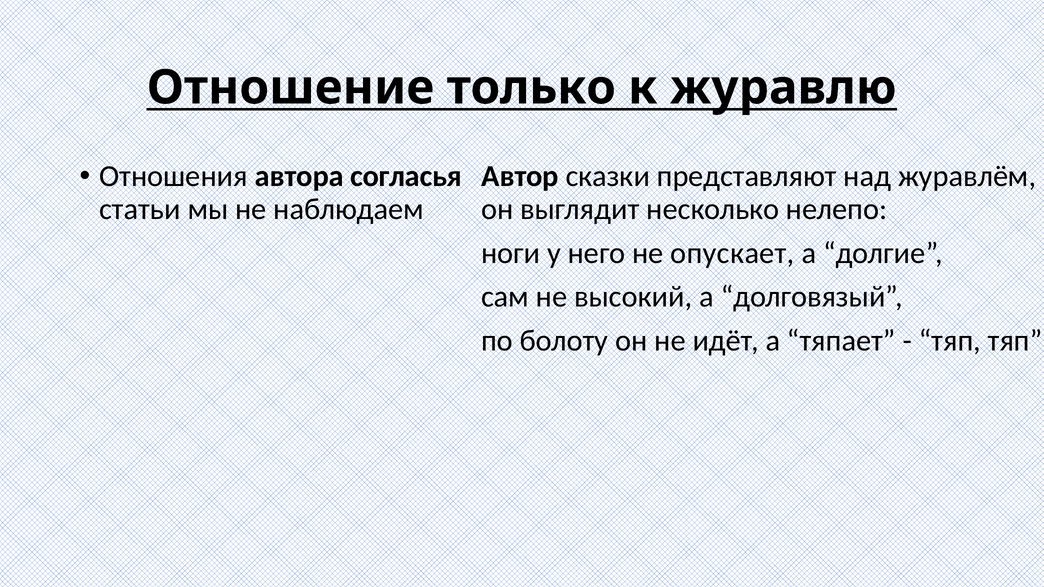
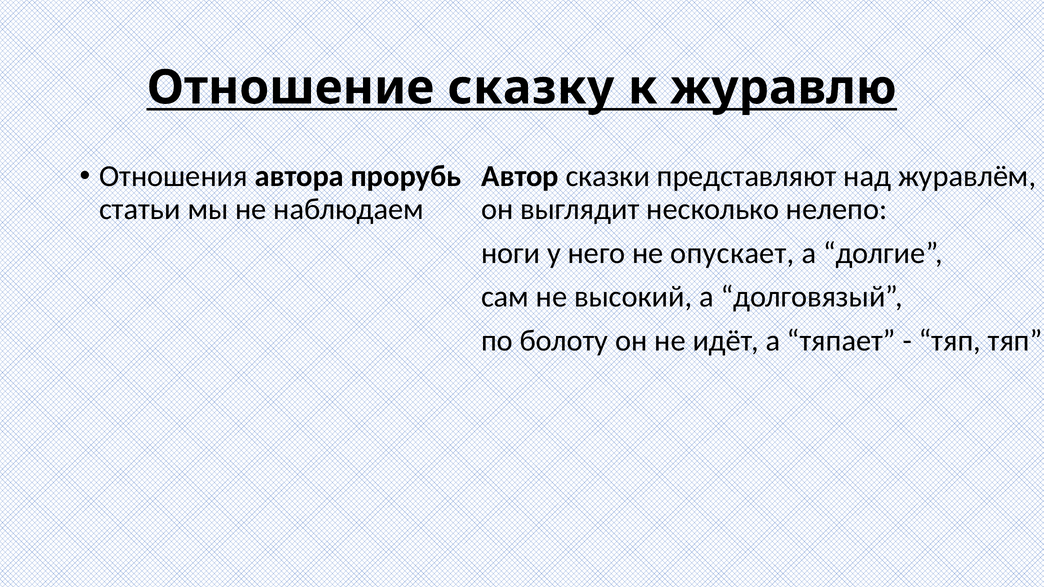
только: только -> сказку
согласья: согласья -> прорубь
